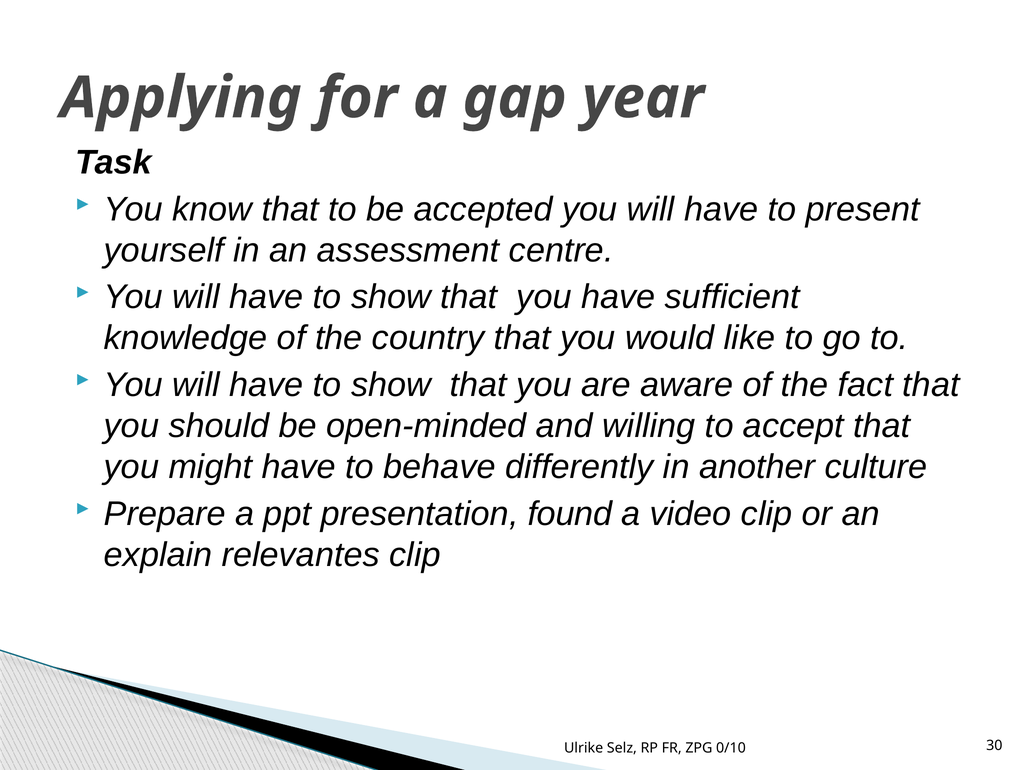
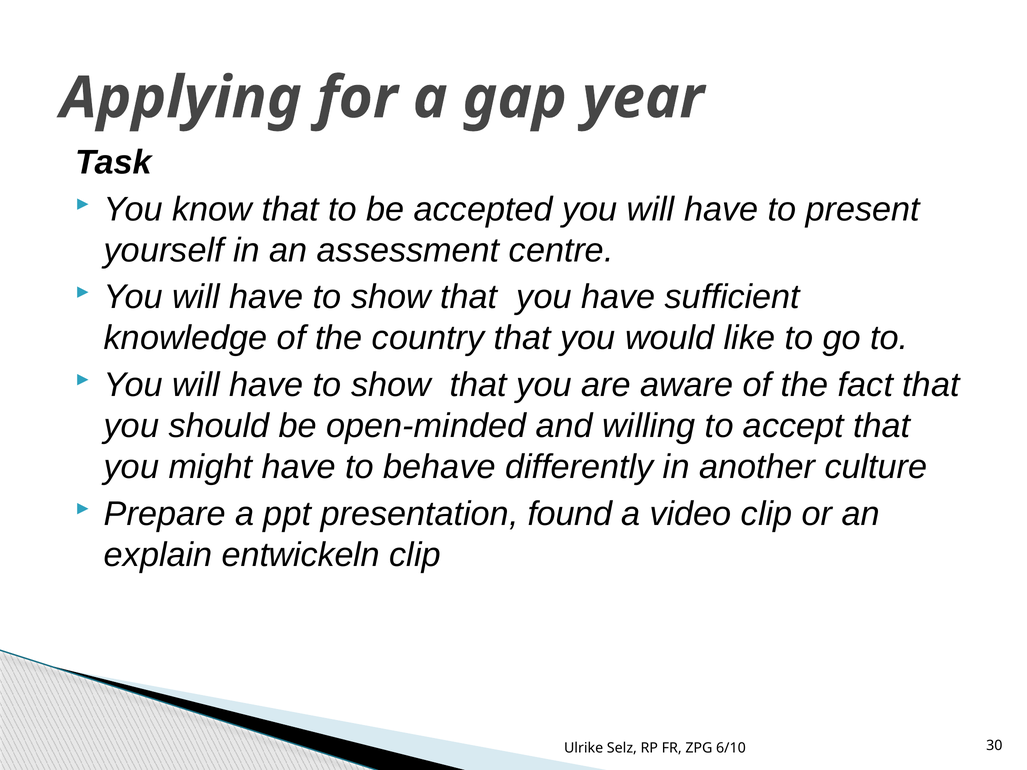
relevantes: relevantes -> entwickeln
0/10: 0/10 -> 6/10
